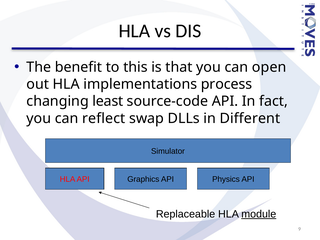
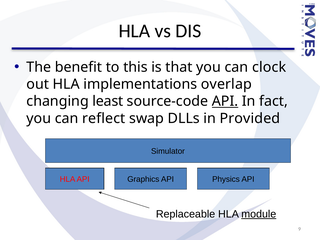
open: open -> clock
process: process -> overlap
API at (225, 101) underline: none -> present
Different: Different -> Provided
